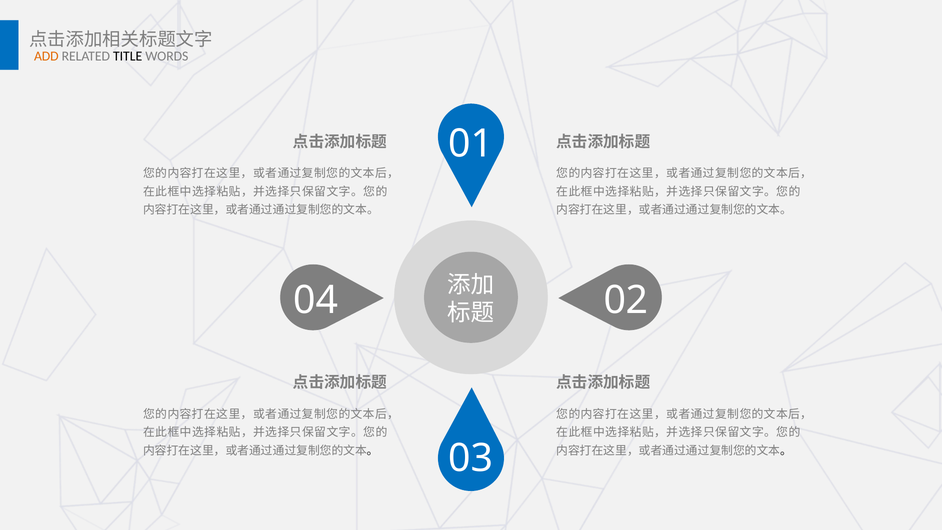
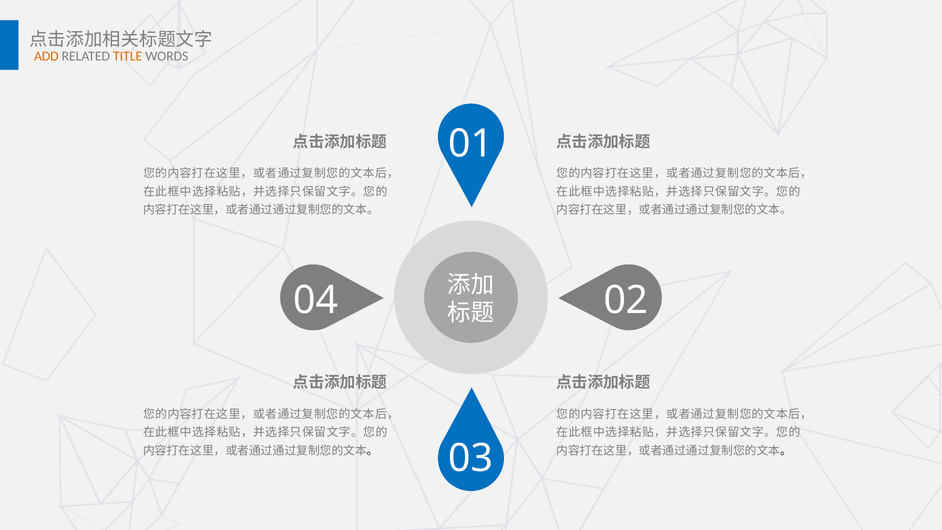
TITLE colour: black -> orange
